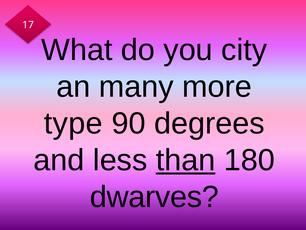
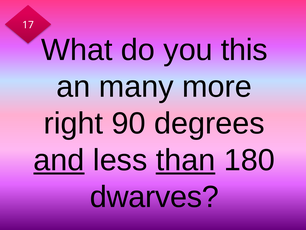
city: city -> this
type: type -> right
and underline: none -> present
